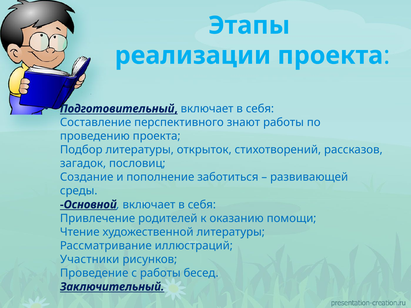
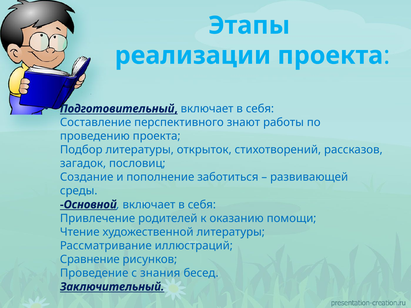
Участники: Участники -> Сравнение
с работы: работы -> знания
